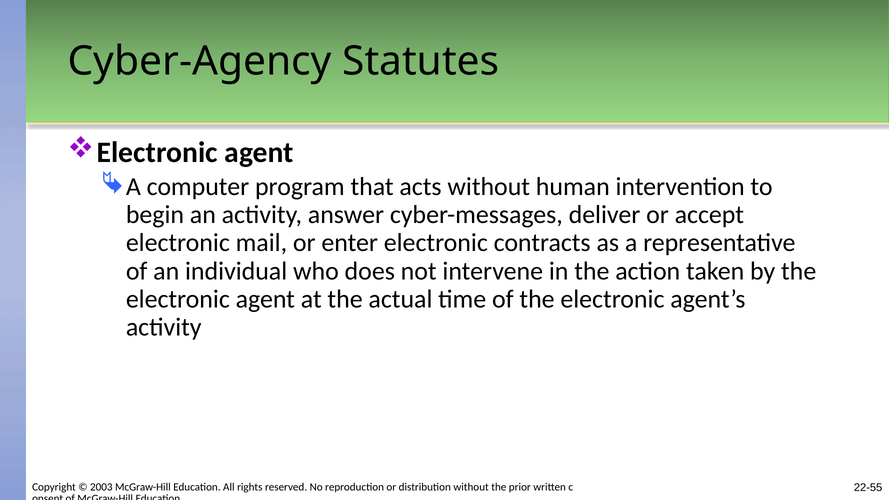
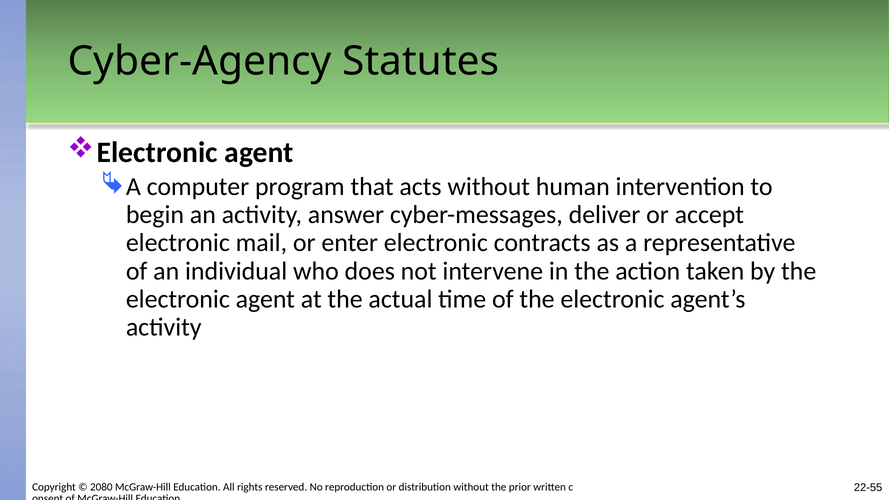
2003: 2003 -> 2080
